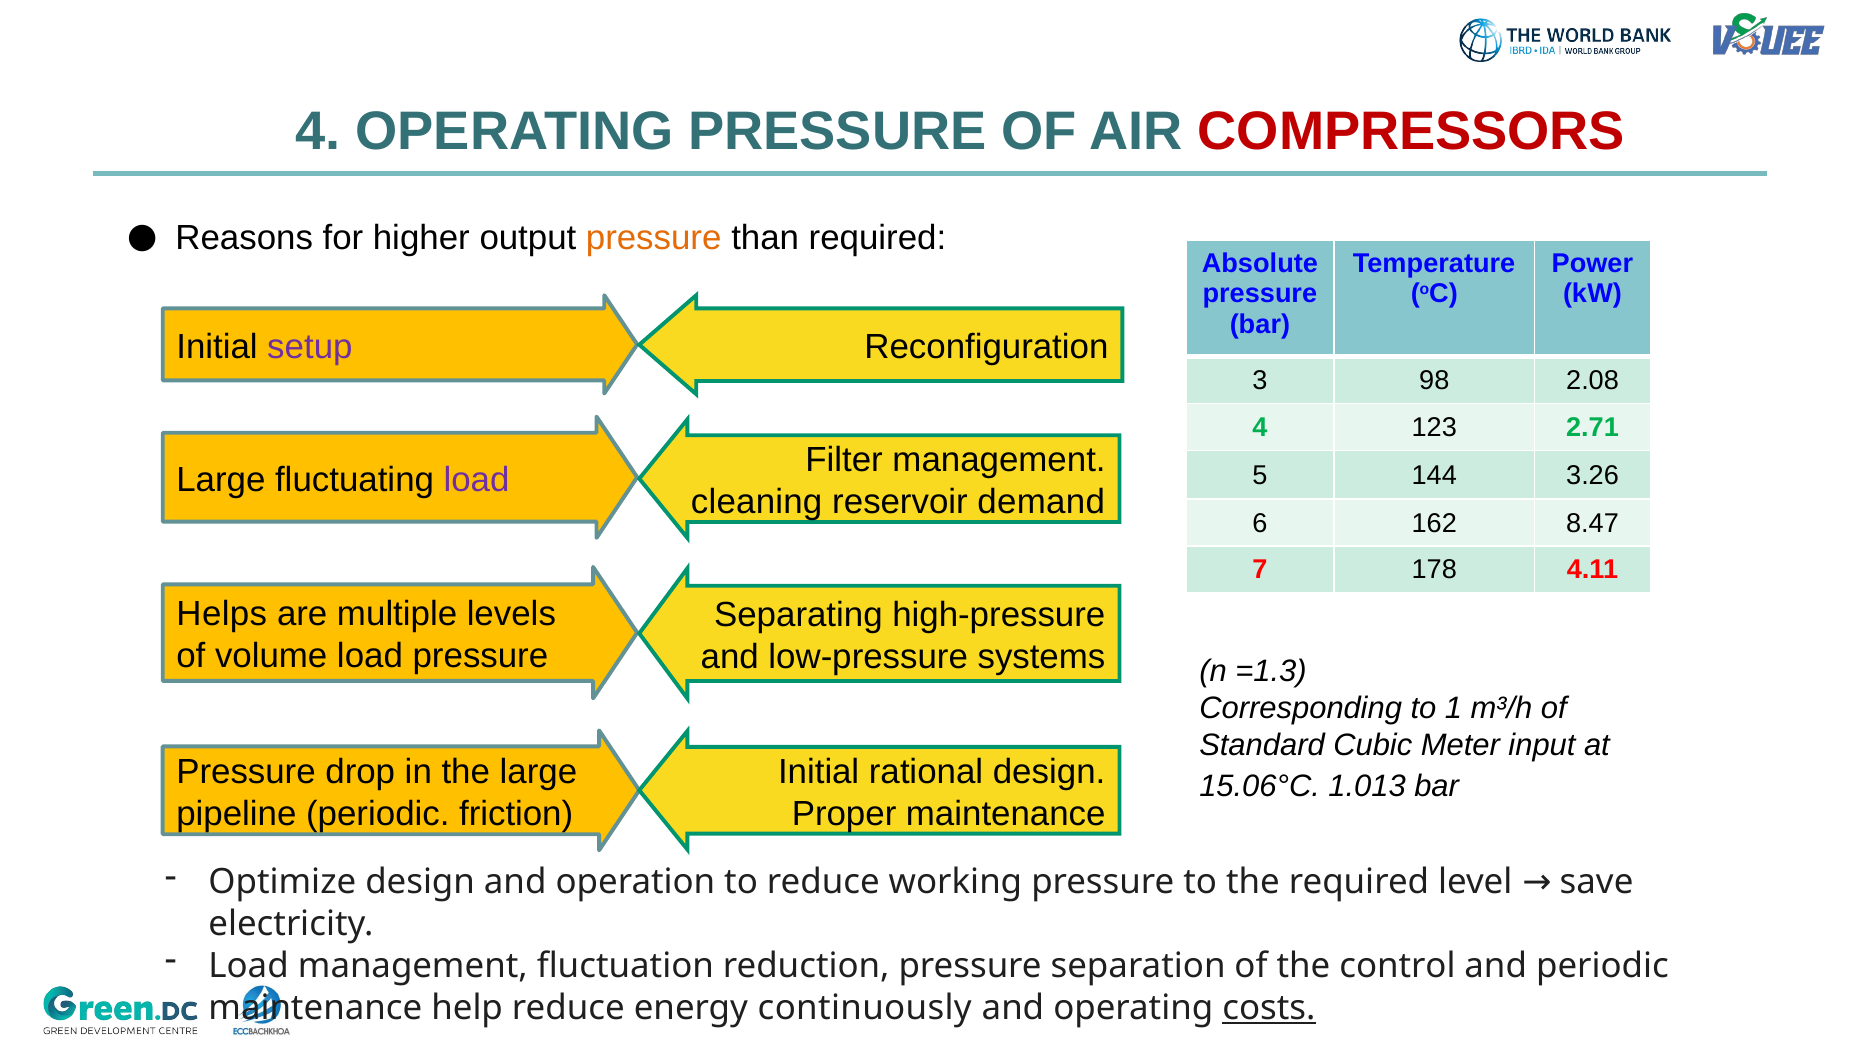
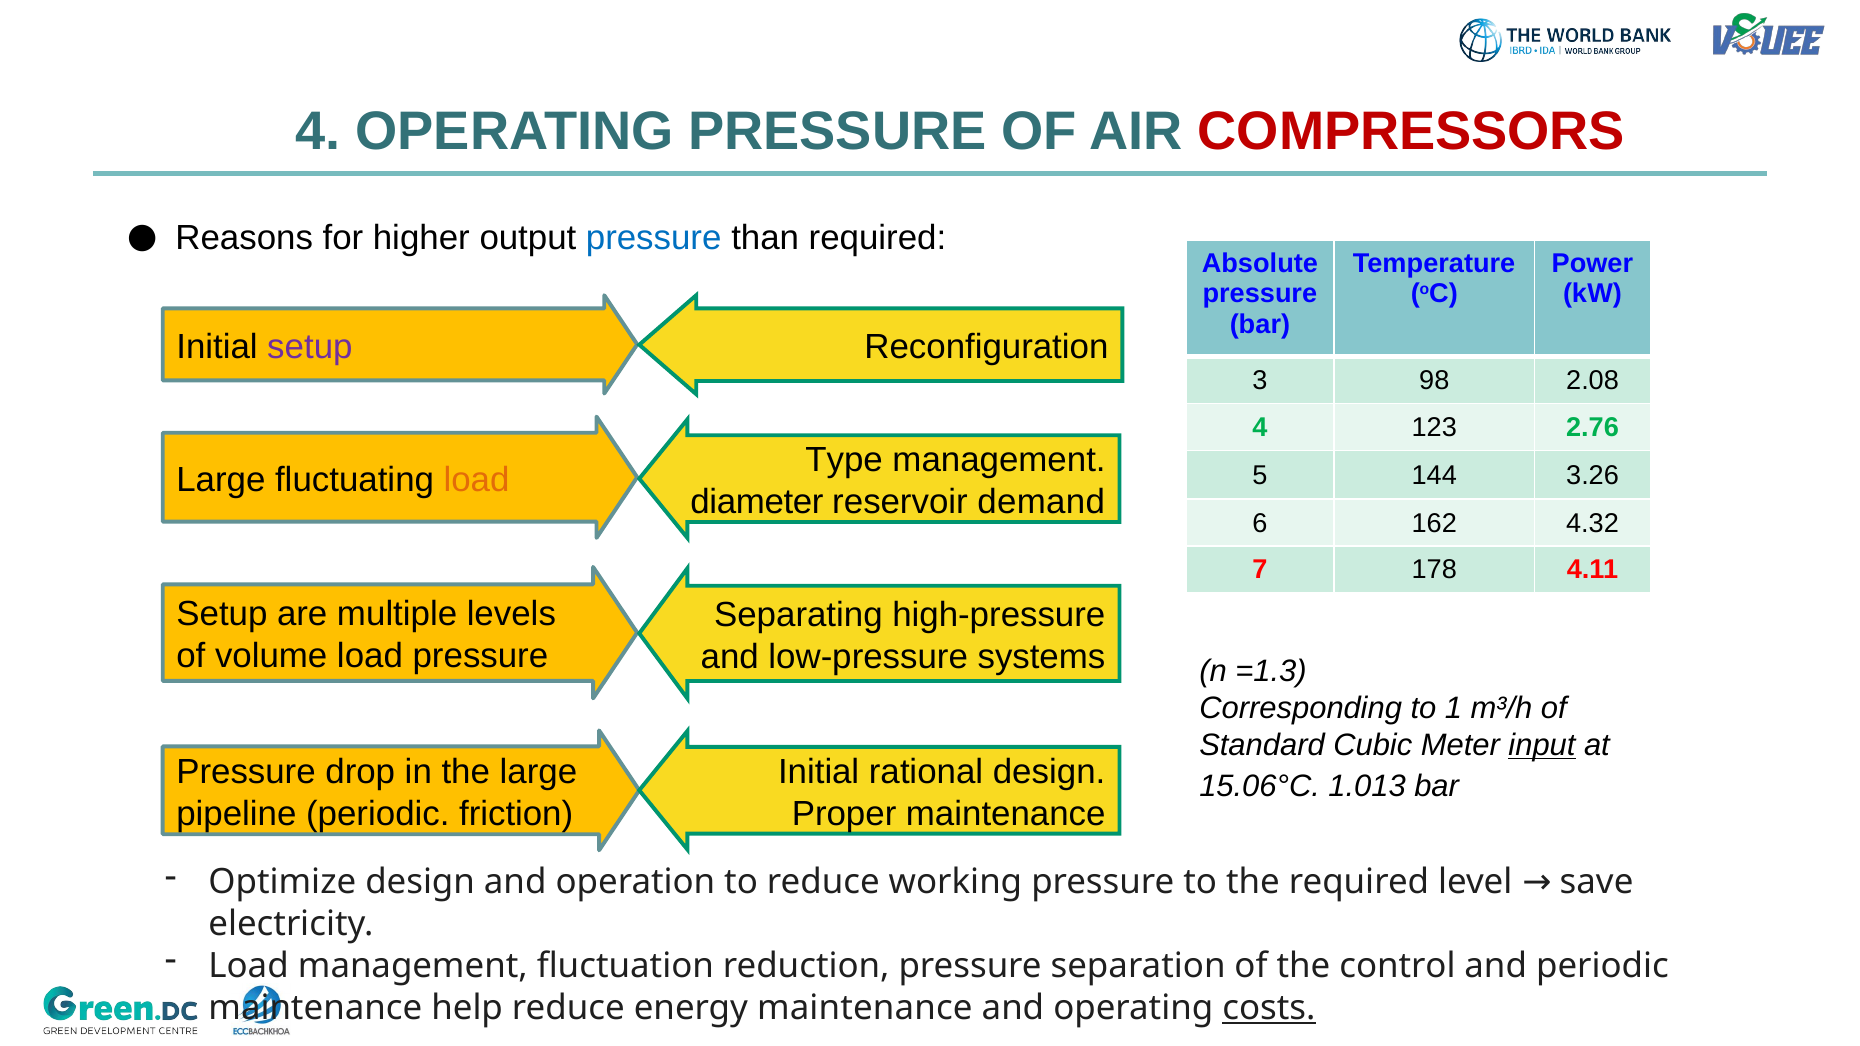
pressure at (654, 238) colour: orange -> blue
2.71: 2.71 -> 2.76
Filter: Filter -> Type
load at (477, 480) colour: purple -> orange
cleaning: cleaning -> diameter
8.47: 8.47 -> 4.32
Helps at (222, 614): Helps -> Setup
input underline: none -> present
energy continuously: continuously -> maintenance
